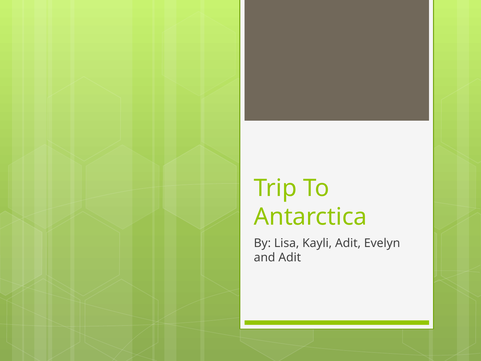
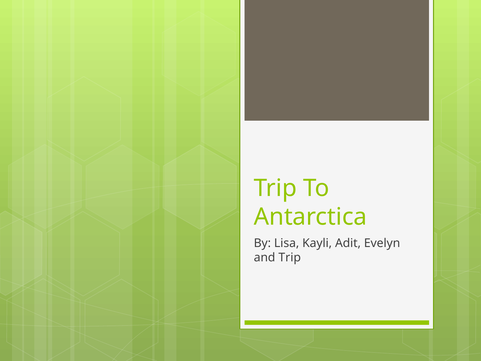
and Adit: Adit -> Trip
